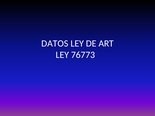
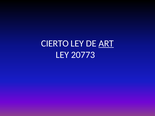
DATOS: DATOS -> CIERTO
ART underline: none -> present
76773: 76773 -> 20773
